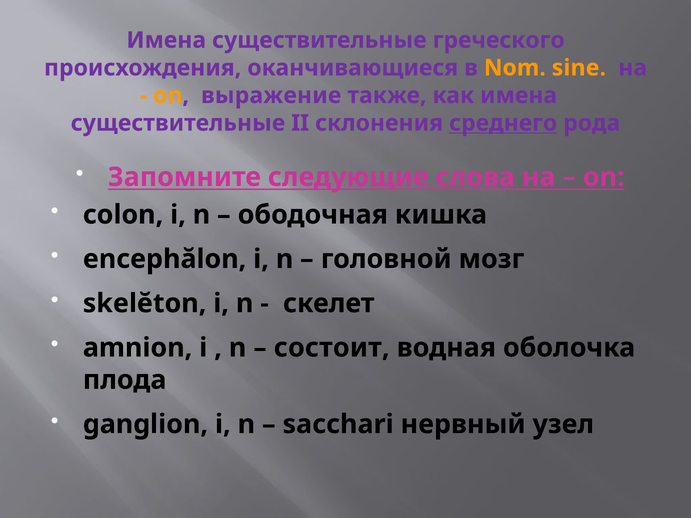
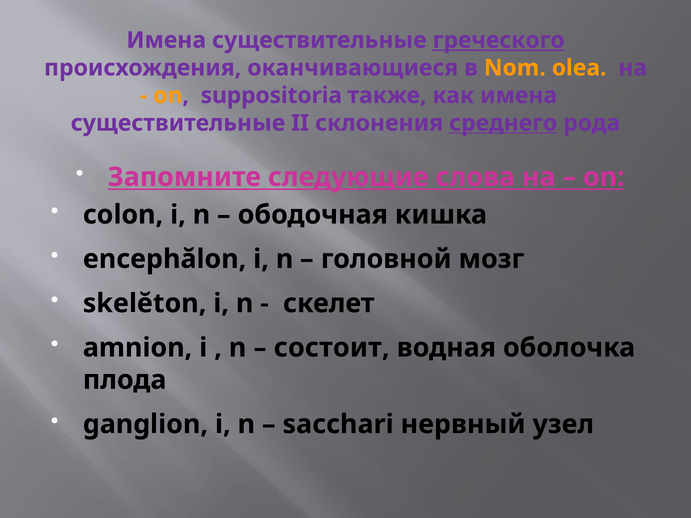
греческого underline: none -> present
sine: sine -> olea
выражение: выражение -> suppositoria
